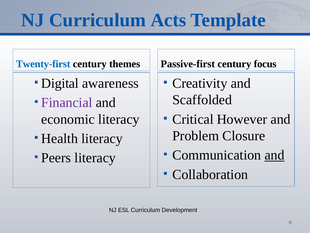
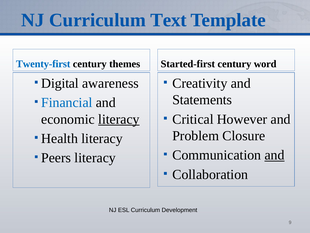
Acts: Acts -> Text
Passive-first: Passive-first -> Started-first
focus: focus -> word
Scaffolded: Scaffolded -> Statements
Financial colour: purple -> blue
literacy at (119, 119) underline: none -> present
